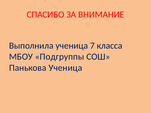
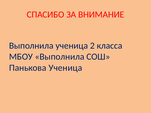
7: 7 -> 2
МБОУ Подгруппы: Подгруппы -> Выполнила
